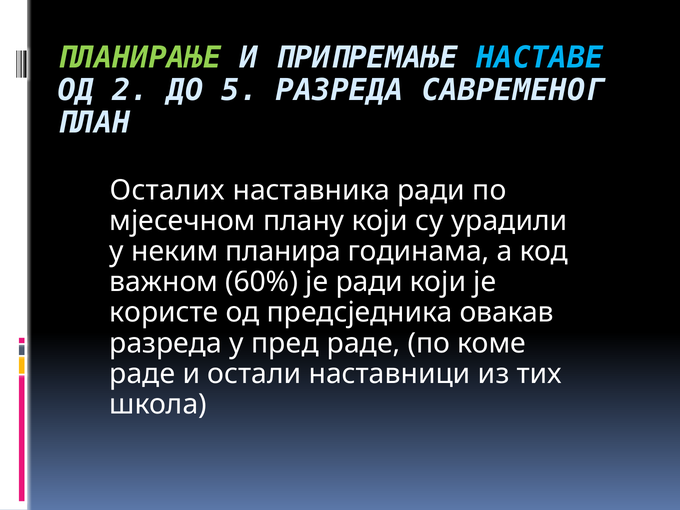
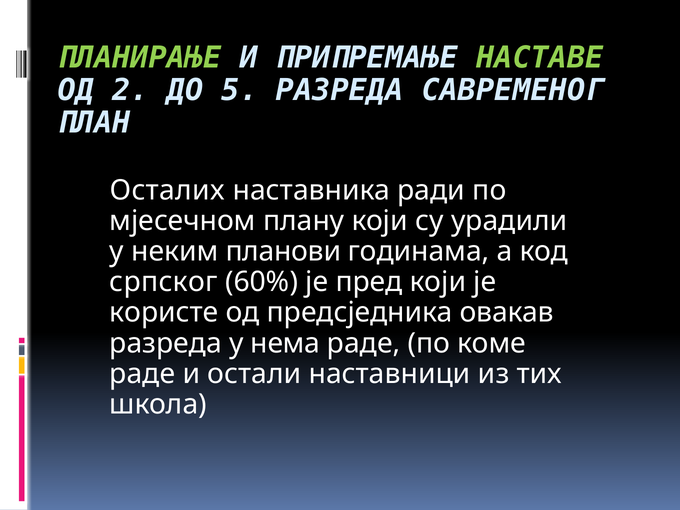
НАСТАВЕ colour: light blue -> light green
планира: планира -> планови
важном: важном -> српског
је ради: ради -> пред
пред: пред -> нема
